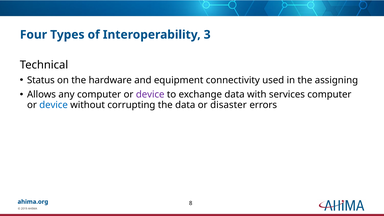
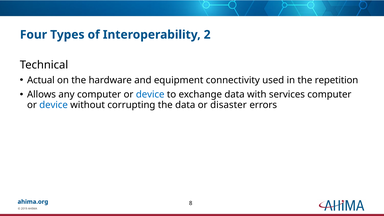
3: 3 -> 2
Status: Status -> Actual
assigning: assigning -> repetition
device at (150, 95) colour: purple -> blue
